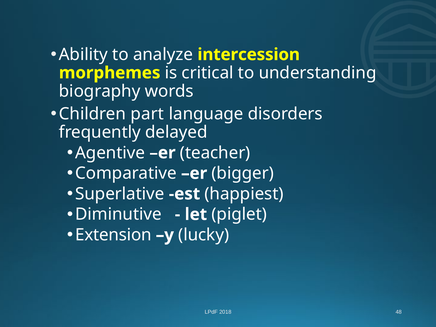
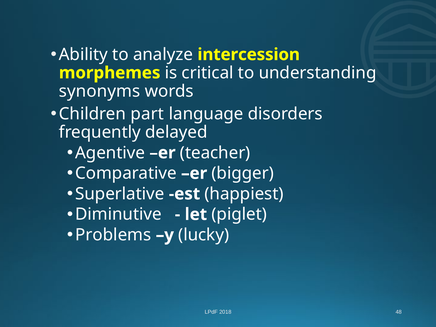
biography: biography -> synonyms
Extension: Extension -> Problems
